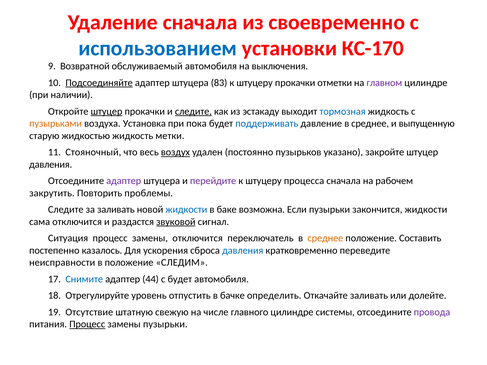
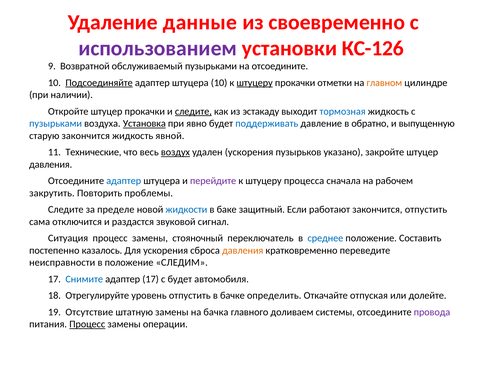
Удаление сначала: сначала -> данные
использованием colour: blue -> purple
КС-170: КС-170 -> КС-126
обслуживаемый автомобиля: автомобиля -> пузырьками
на выключения: выключения -> отсоедините
штуцера 83: 83 -> 10
штуцеру at (255, 83) underline: none -> present
главном colour: purple -> orange
штуцер at (107, 112) underline: present -> none
пузырьками at (56, 124) colour: orange -> blue
Установка underline: none -> present
пока: пока -> явно
давление в среднее: среднее -> обратно
старую жидкостью: жидкостью -> закончится
метки: метки -> явной
Стояночный: Стояночный -> Технические
удален постоянно: постоянно -> ускорения
адаптер at (124, 181) colour: purple -> blue
за заливать: заливать -> пределе
возможна: возможна -> защитный
Если пузырьки: пузырьки -> работают
закончится жидкости: жидкости -> отпустить
звуковой underline: present -> none
замены отключится: отключится -> стояночный
среднее at (325, 238) colour: orange -> blue
давления at (243, 251) colour: blue -> orange
адаптер 44: 44 -> 17
Откачайте заливать: заливать -> отпуская
штатную свежую: свежую -> замены
числе: числе -> бачка
главного цилиндре: цилиндре -> доливаем
замены пузырьки: пузырьки -> операции
